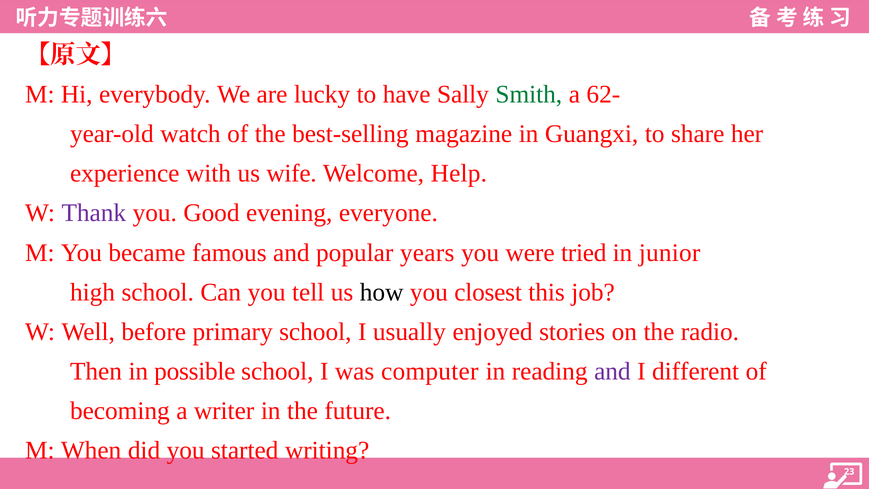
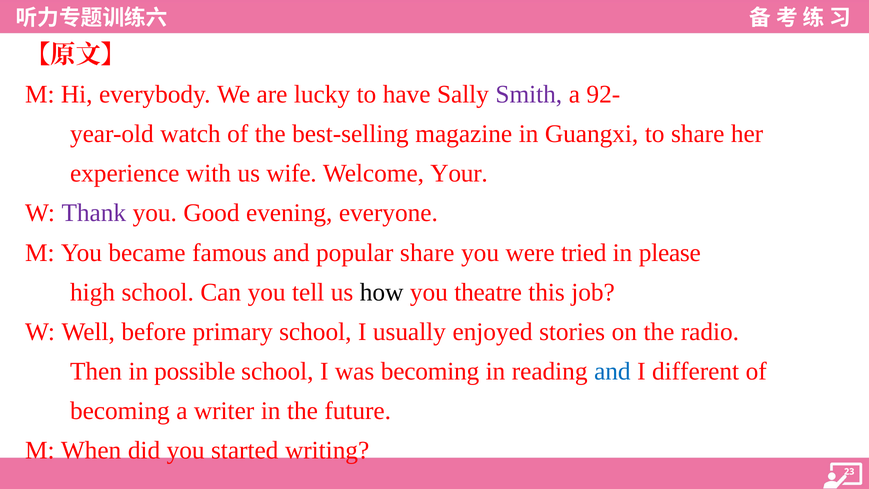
Smith colour: green -> purple
62-: 62- -> 92-
Help: Help -> Your
popular years: years -> share
junior: junior -> please
closest: closest -> theatre
was computer: computer -> becoming
and at (612, 371) colour: purple -> blue
